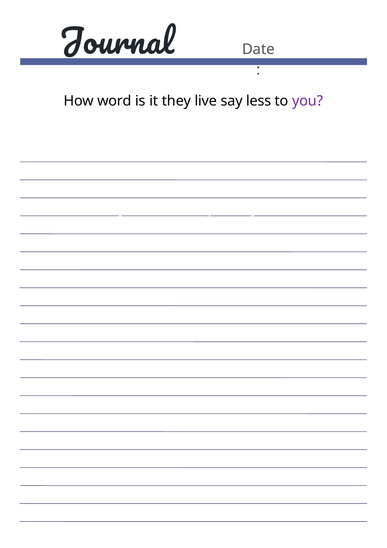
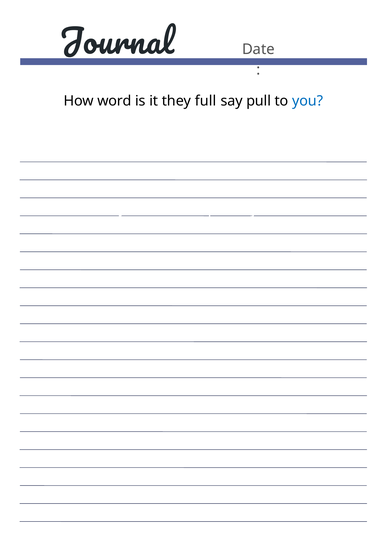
live: live -> full
less: less -> pull
you colour: purple -> blue
